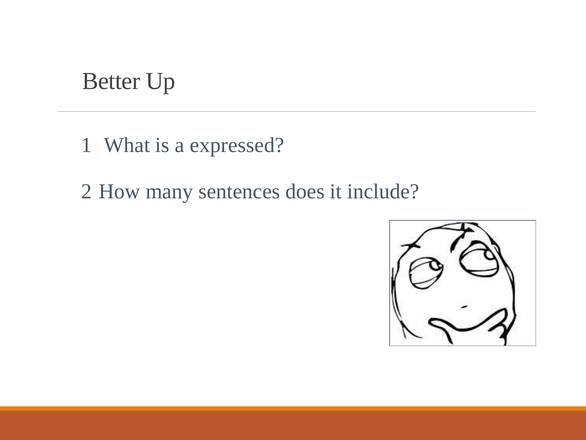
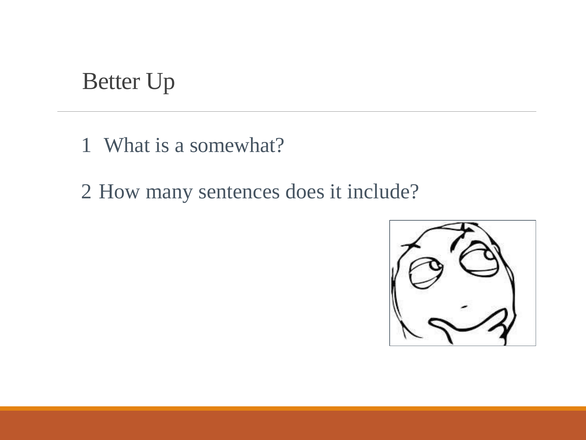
expressed: expressed -> somewhat
